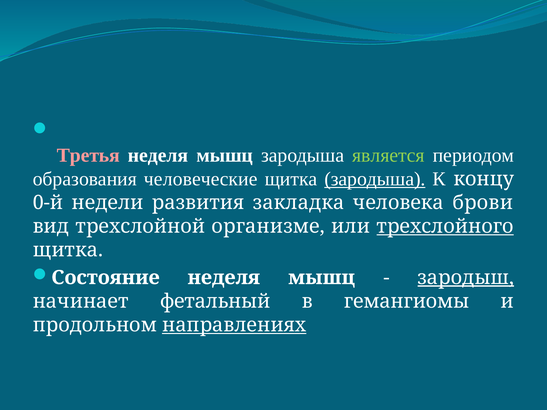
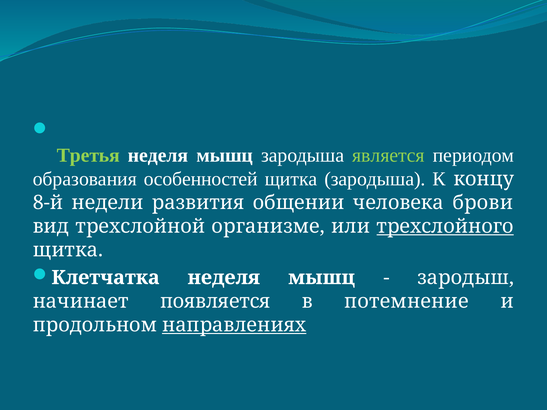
Третья colour: pink -> light green
человеческие: человеческие -> особенностей
зародыша at (375, 179) underline: present -> none
0-й: 0-й -> 8-й
закладка: закладка -> общении
Состояние: Состояние -> Клетчатка
зародыш underline: present -> none
фетальный: фетальный -> появляется
гемангиомы: гемангиомы -> потемнение
